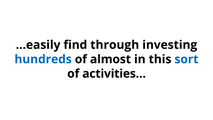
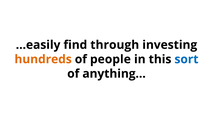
hundreds colour: blue -> orange
almost: almost -> people
activities…: activities… -> anything…
